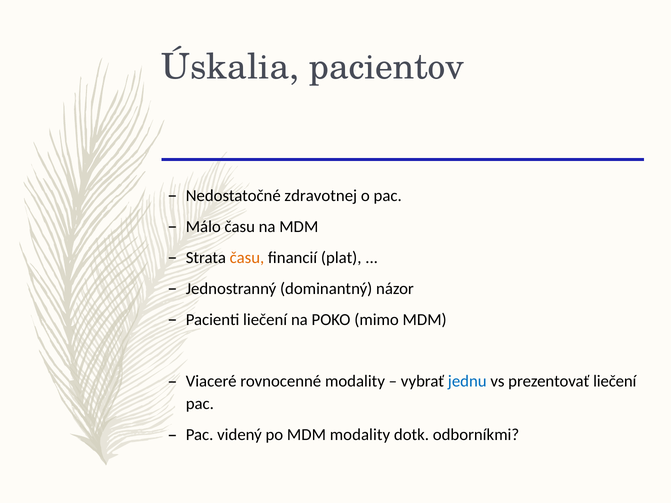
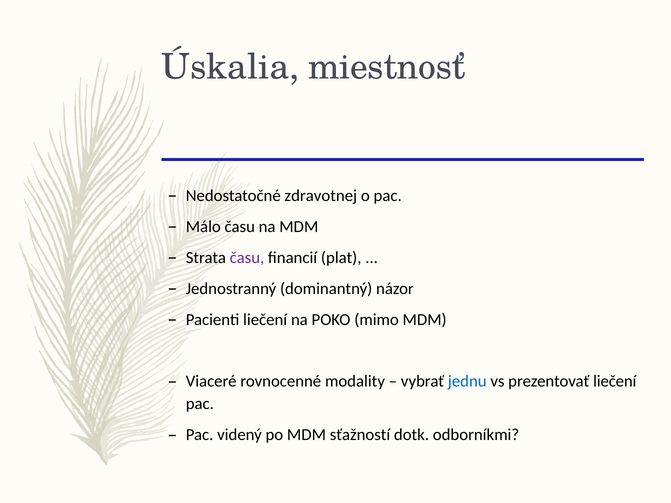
pacientov: pacientov -> miestnosť
času at (247, 258) colour: orange -> purple
MDM modality: modality -> sťažností
